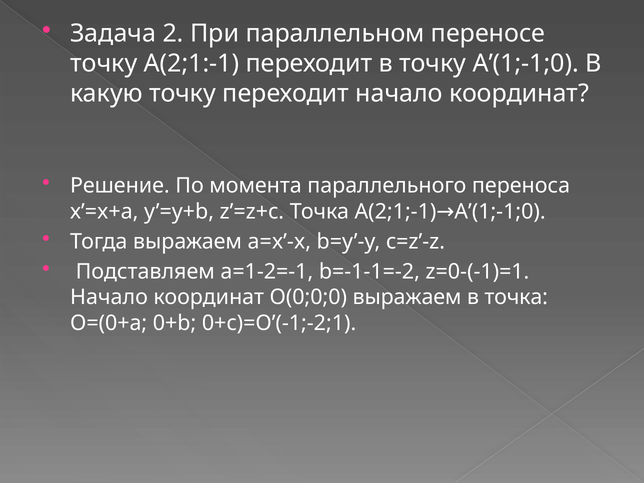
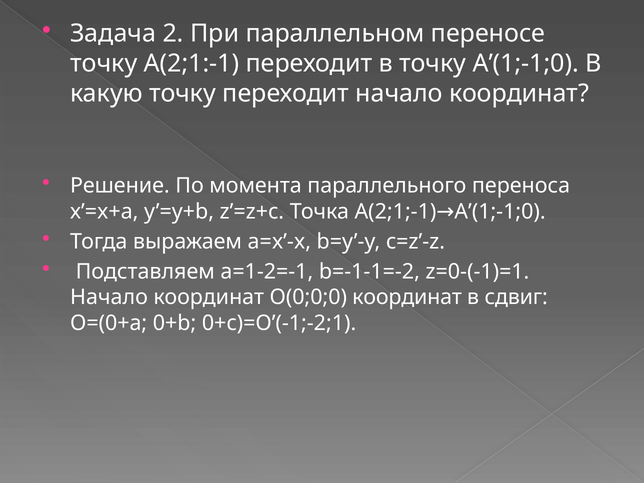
О(0;0;0 выражаем: выражаем -> координат
в точка: точка -> сдвиг
